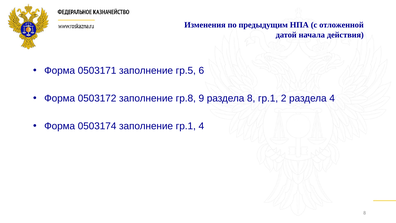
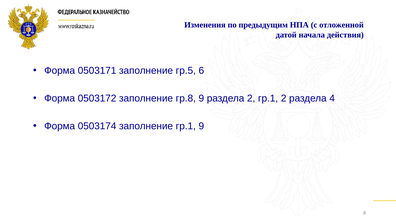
раздела 8: 8 -> 2
гр.1 4: 4 -> 9
